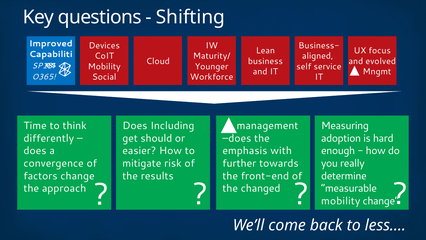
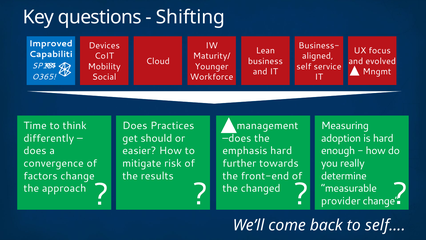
Including: Including -> Practices
emphasis with: with -> hard
mobility at (341, 201): mobility -> provider
less…: less… -> self…
